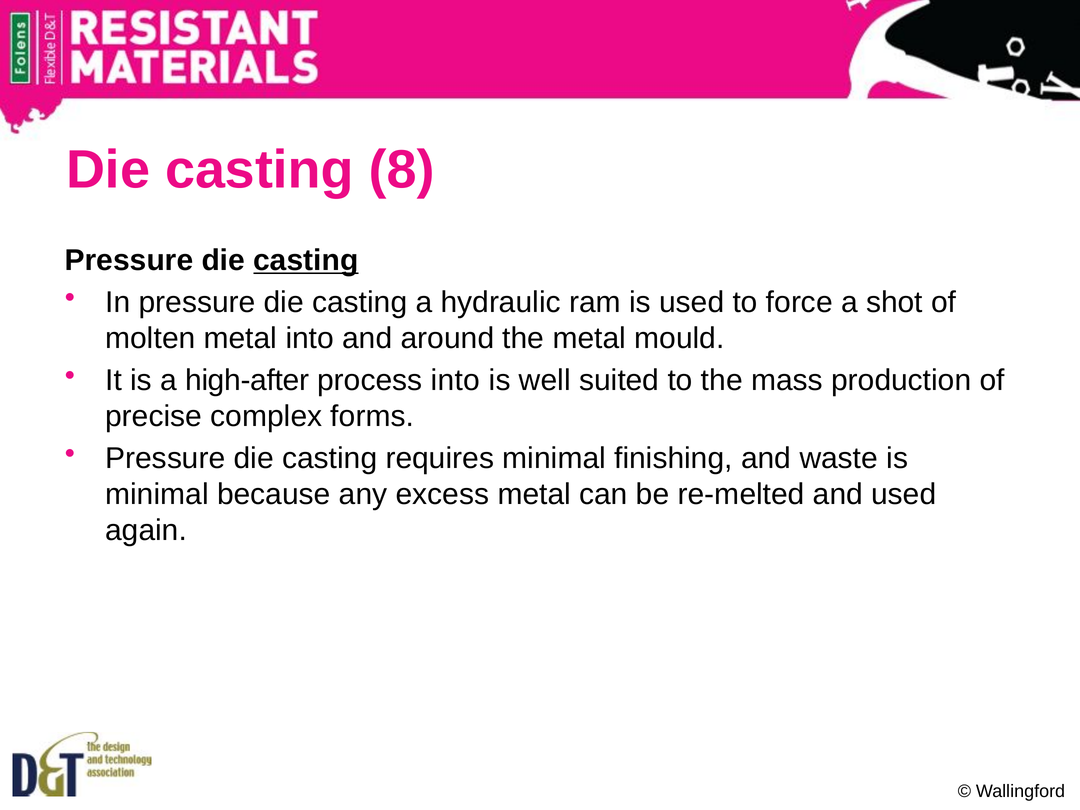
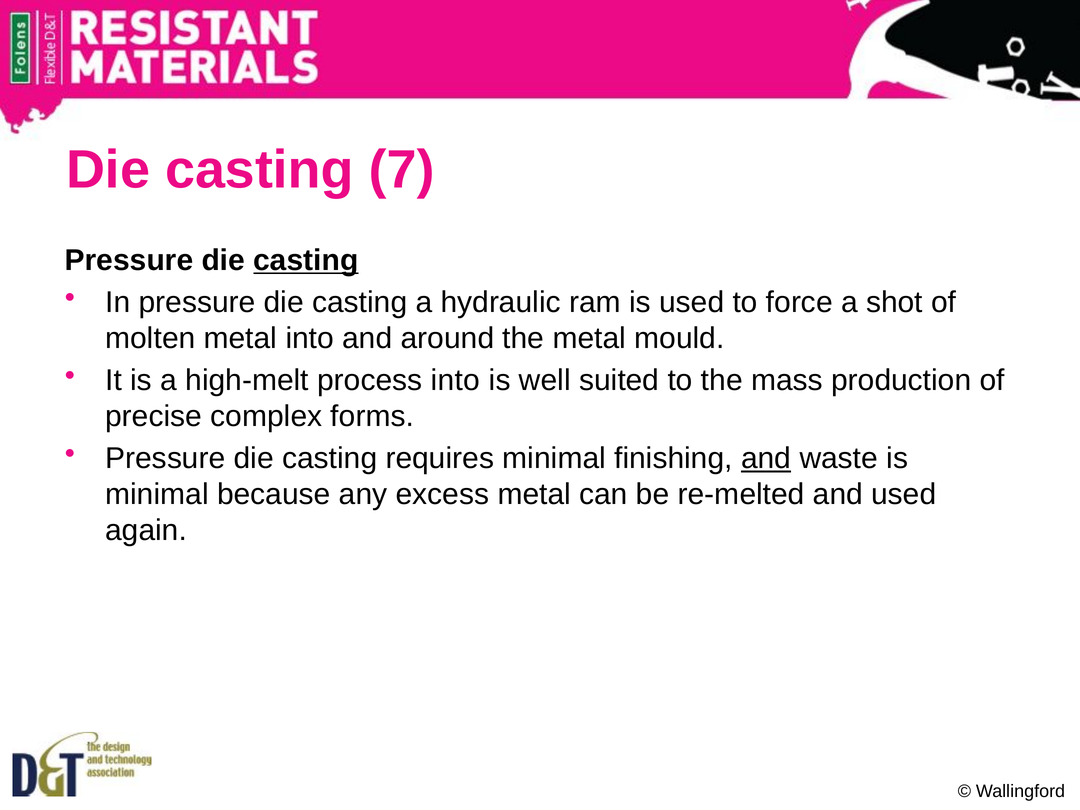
8: 8 -> 7
high-after: high-after -> high-melt
and at (766, 458) underline: none -> present
